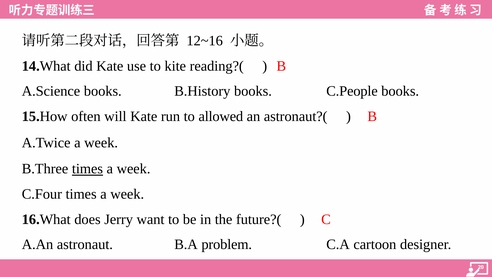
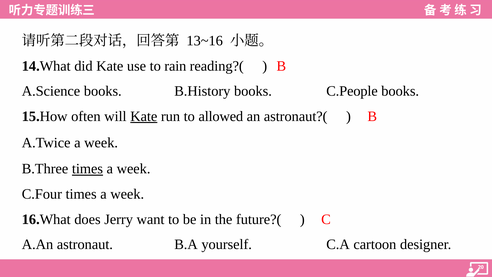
12~16: 12~16 -> 13~16
kite: kite -> rain
Kate at (144, 116) underline: none -> present
problem: problem -> yourself
